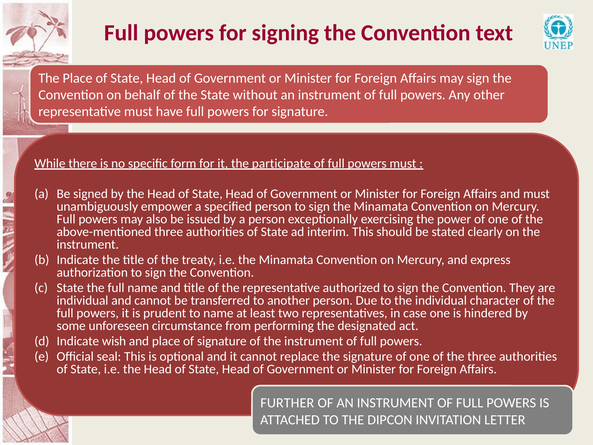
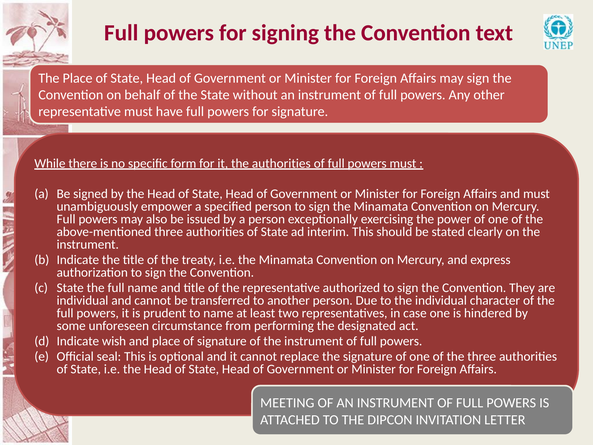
the participate: participate -> authorities
FURTHER: FURTHER -> MEETING
